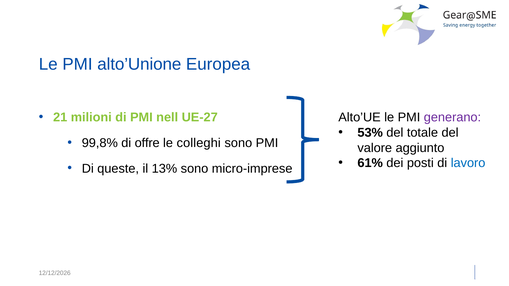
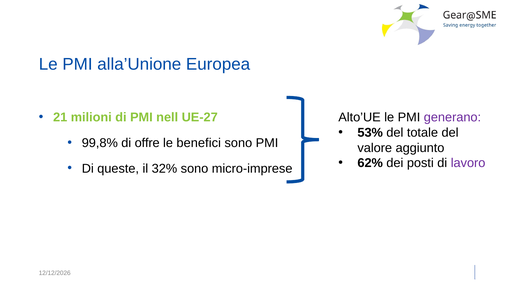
alto’Unione: alto’Unione -> alla’Unione
colleghi: colleghi -> benefici
61%: 61% -> 62%
lavoro colour: blue -> purple
13%: 13% -> 32%
